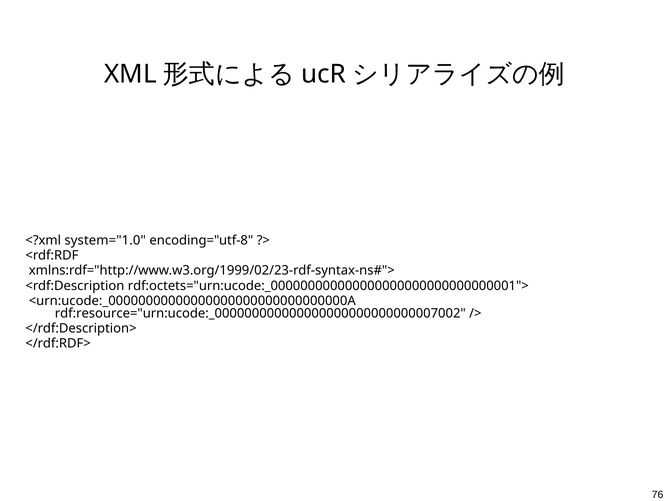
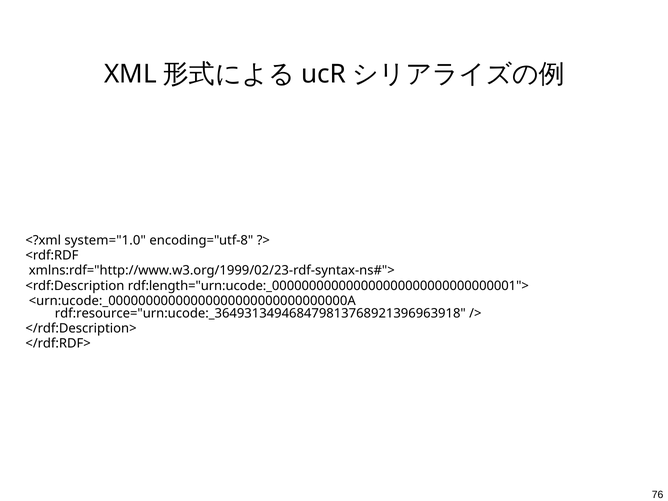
rdf:octets="urn:ucode:_000000000000000000000000000000001">: rdf:octets="urn:ucode:_000000000000000000000000000000001"> -> rdf:length="urn:ucode:_000000000000000000000000000000001">
rdf:resource="urn:ucode:_000000000000000000000000000007002: rdf:resource="urn:ucode:_000000000000000000000000000007002 -> rdf:resource="urn:ucode:_364931349468479813768921396963918
